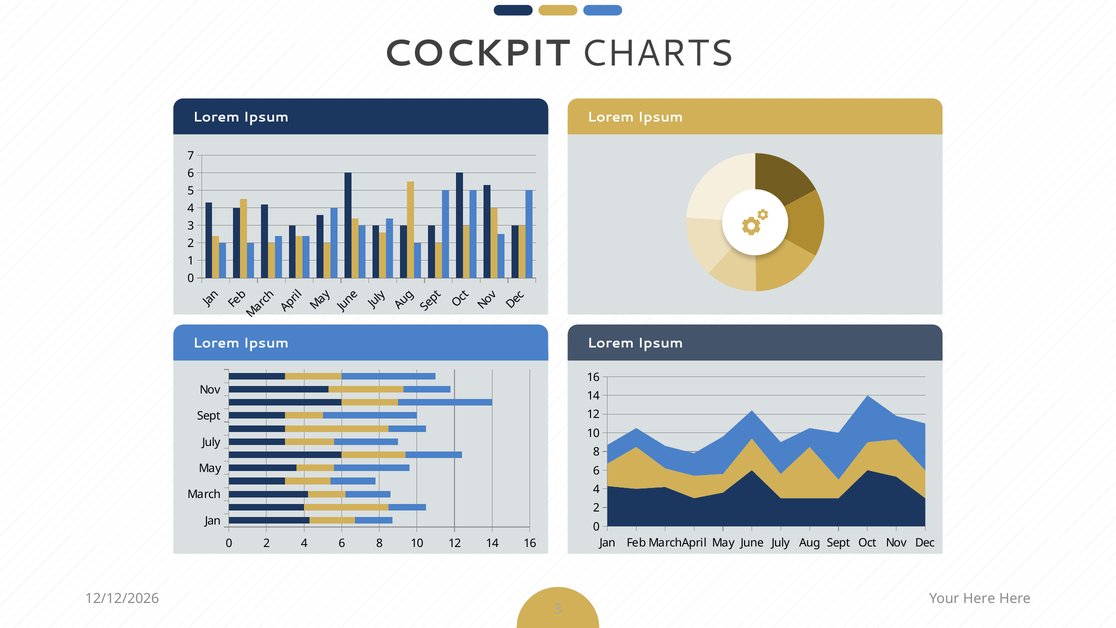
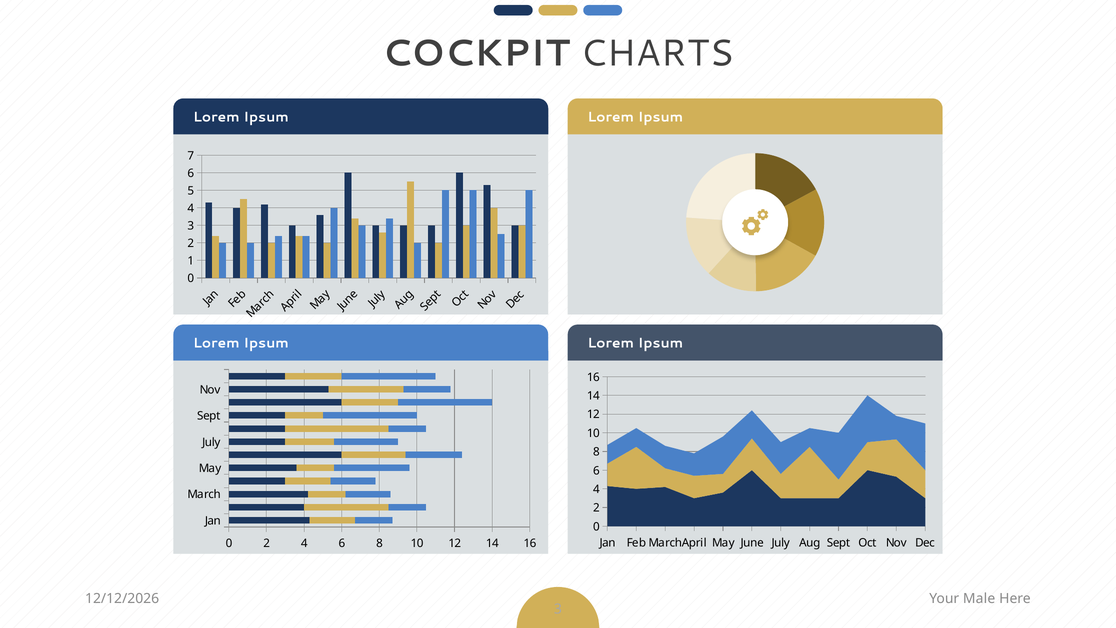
Your Here: Here -> Male
